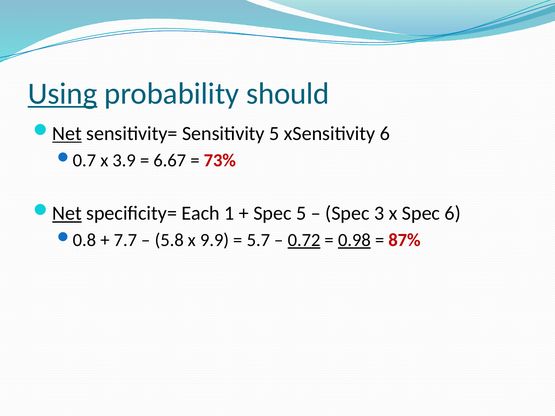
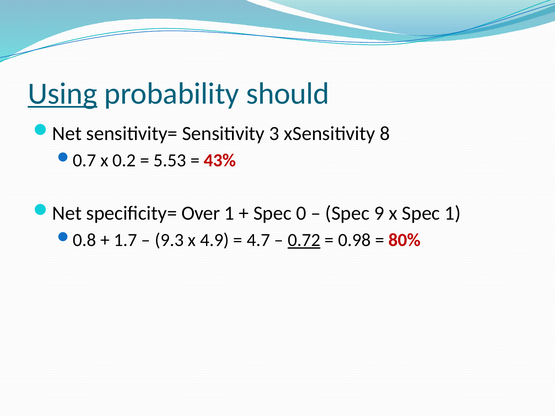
Net at (67, 134) underline: present -> none
Sensitivity 5: 5 -> 3
xSensitivity 6: 6 -> 8
3.9: 3.9 -> 0.2
6.67: 6.67 -> 5.53
73%: 73% -> 43%
Net at (67, 213) underline: present -> none
Each: Each -> Over
Spec 5: 5 -> 0
3: 3 -> 9
Spec 6: 6 -> 1
7.7: 7.7 -> 1.7
5.8: 5.8 -> 9.3
9.9: 9.9 -> 4.9
5.7: 5.7 -> 4.7
0.98 underline: present -> none
87%: 87% -> 80%
